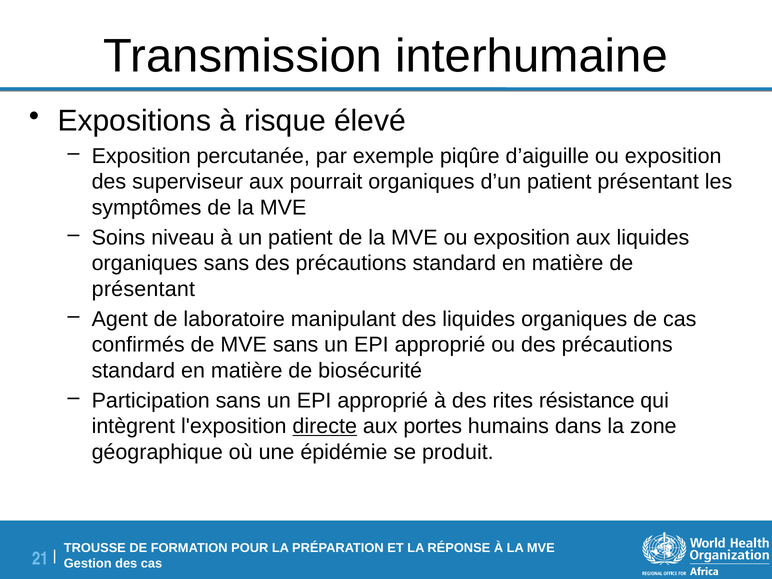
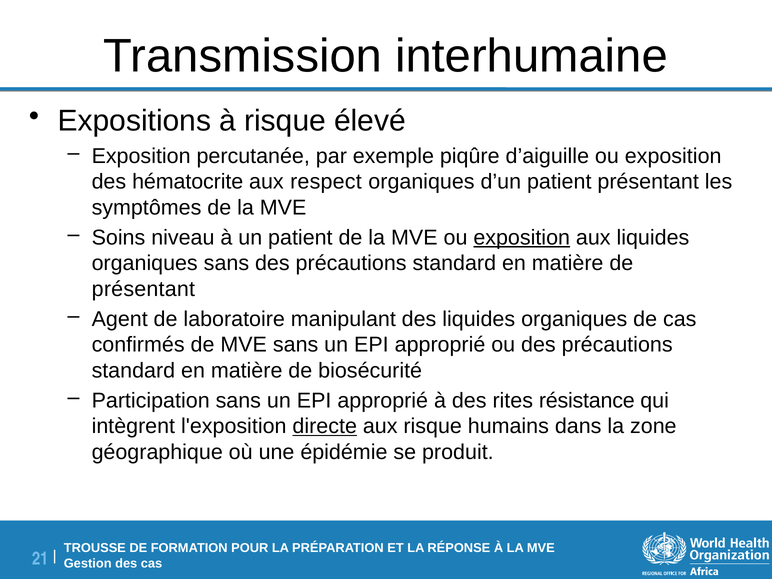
superviseur: superviseur -> hématocrite
pourrait: pourrait -> respect
exposition at (522, 238) underline: none -> present
aux portes: portes -> risque
